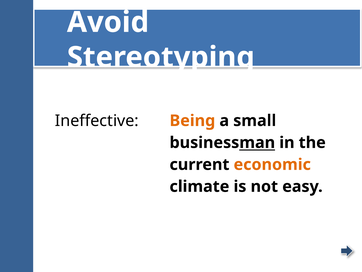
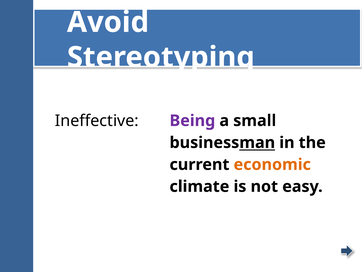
Being colour: orange -> purple
